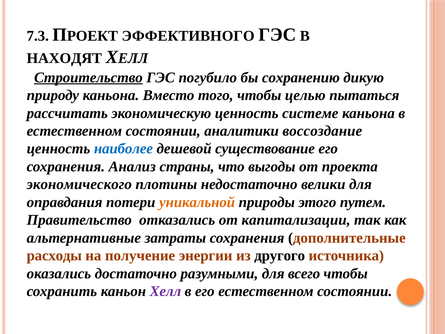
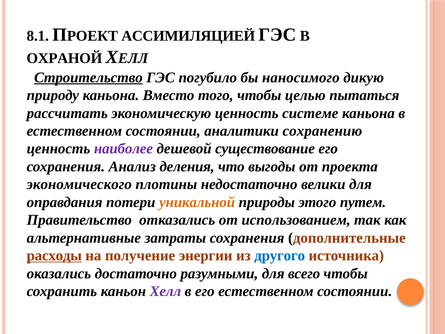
7.3: 7.3 -> 8.1
ЭФФЕКТИВНОГО: ЭФФЕКТИВНОГО -> АССИМИЛЯЦИЕЙ
НАХОДЯТ: НАХОДЯТ -> ОХРАНОЙ
сохранению: сохранению -> наносимого
воссоздание: воссоздание -> сохранению
наиболее colour: blue -> purple
страны: страны -> деления
капитализации: капитализации -> использованием
расходы underline: none -> present
другого colour: black -> blue
